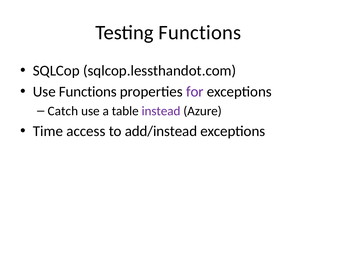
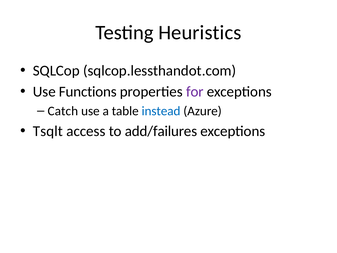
Testing Functions: Functions -> Heuristics
instead colour: purple -> blue
Time: Time -> Tsqlt
add/instead: add/instead -> add/failures
